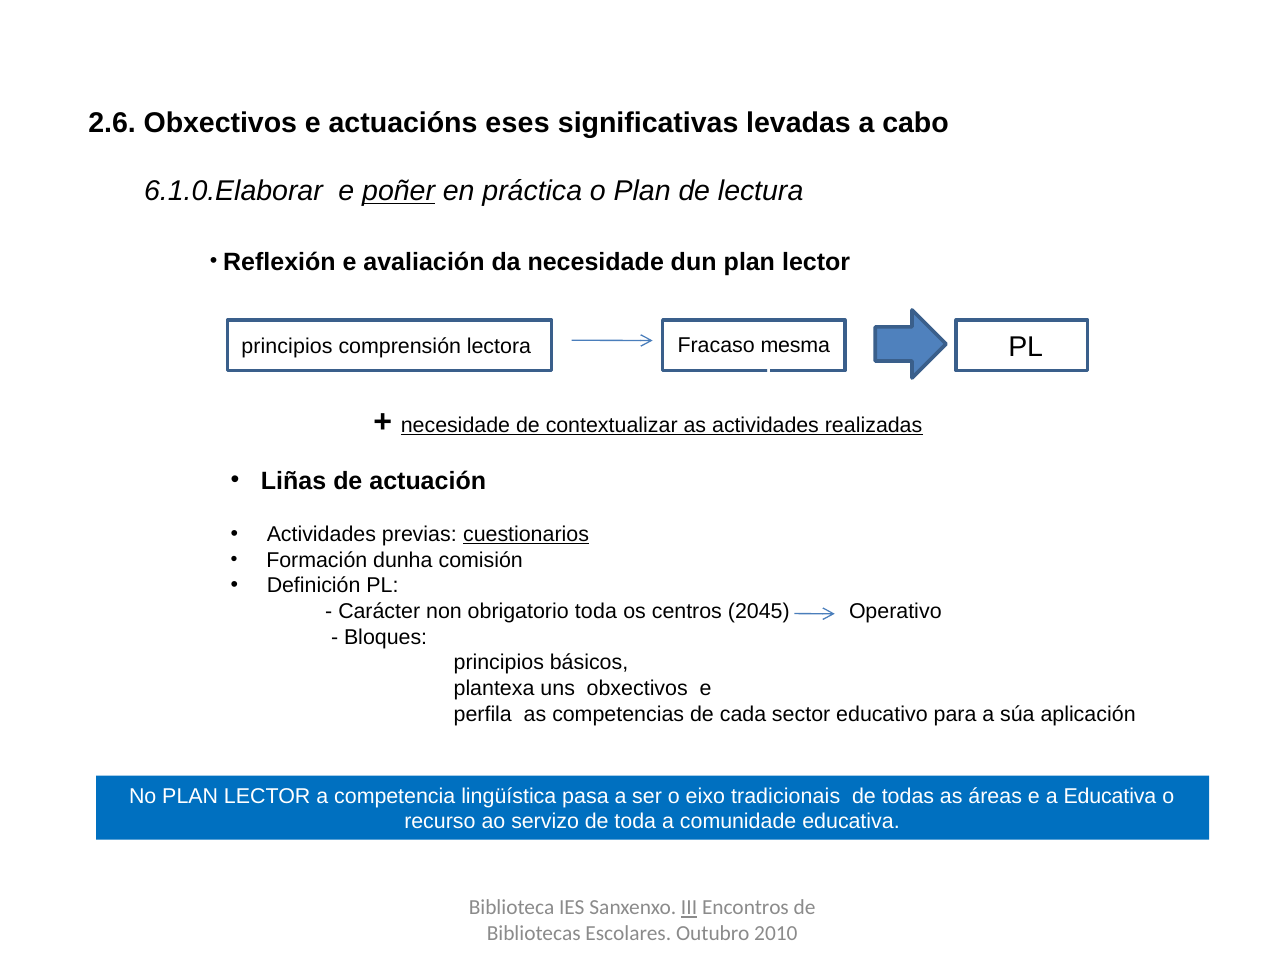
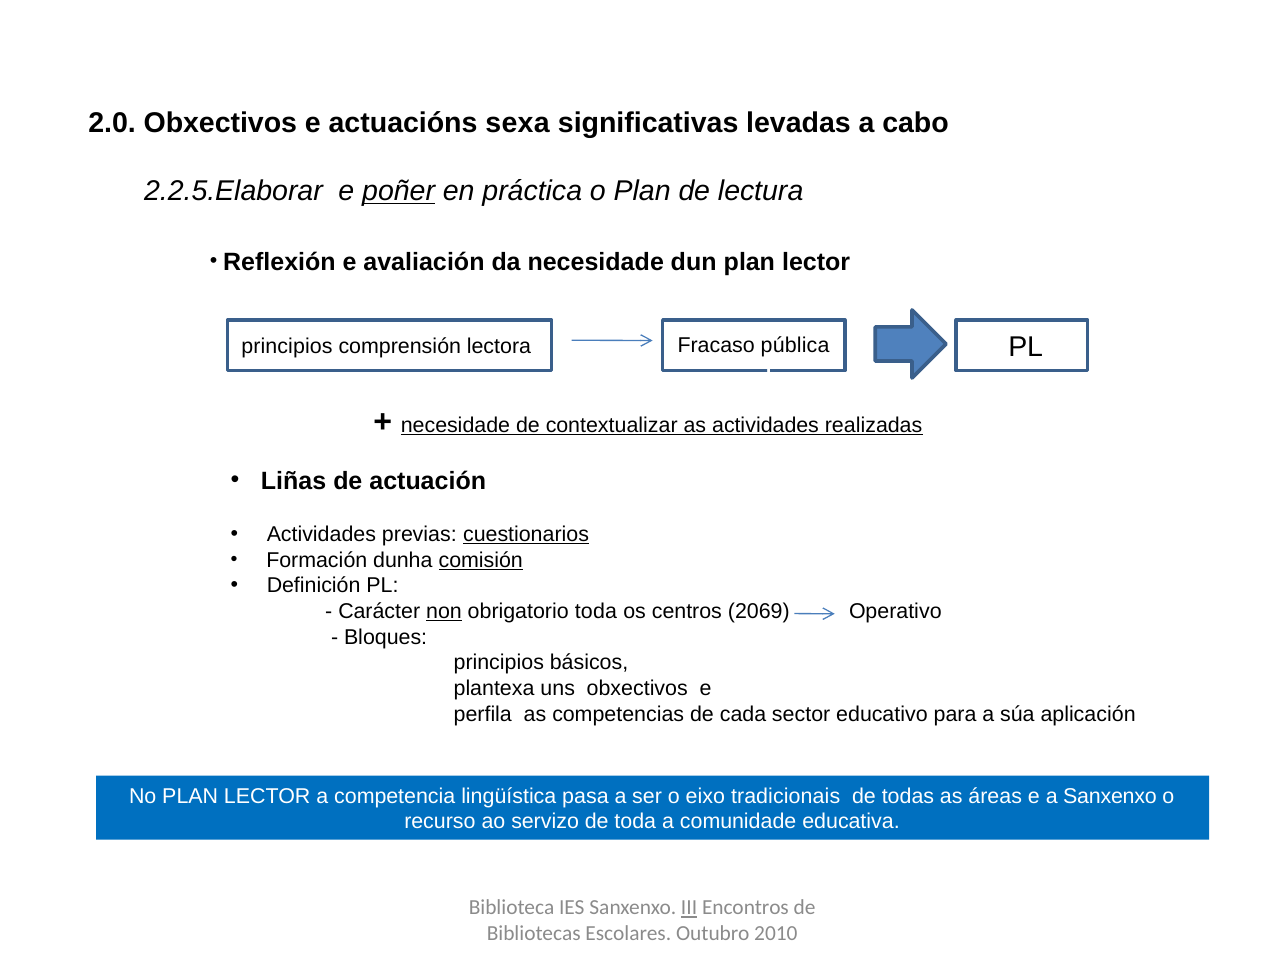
2.6: 2.6 -> 2.0
eses: eses -> sexa
6.1.0.Elaborar: 6.1.0.Elaborar -> 2.2.5.Elaborar
mesma: mesma -> pública
comisión underline: none -> present
non underline: none -> present
2045: 2045 -> 2069
a Educativa: Educativa -> Sanxenxo
